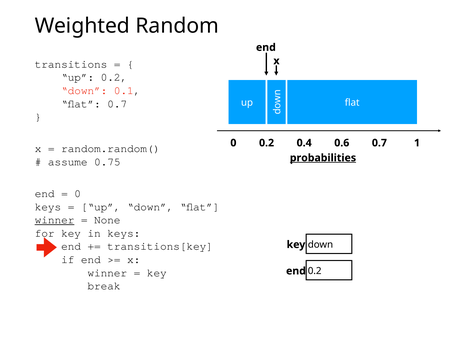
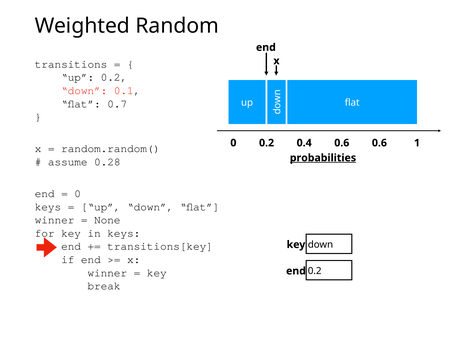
0.6 0.7: 0.7 -> 0.6
0.75: 0.75 -> 0.28
winner at (55, 220) underline: present -> none
